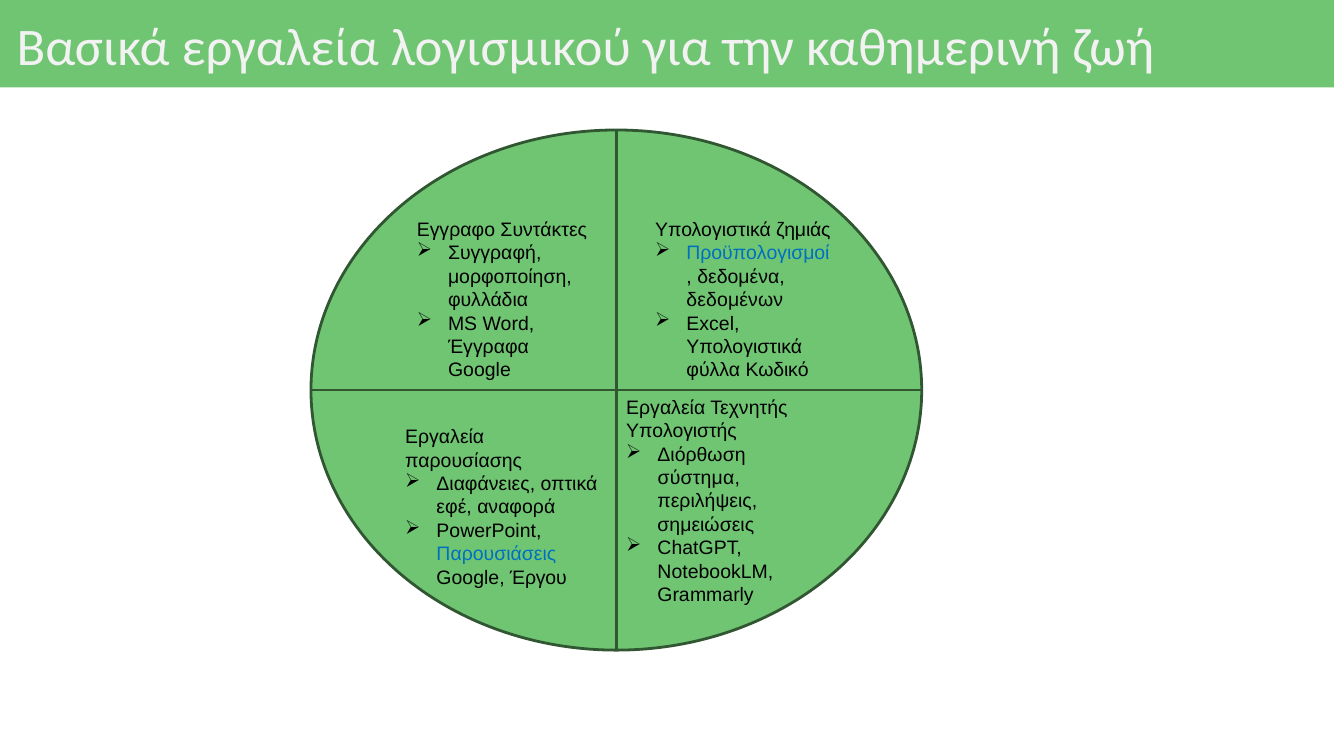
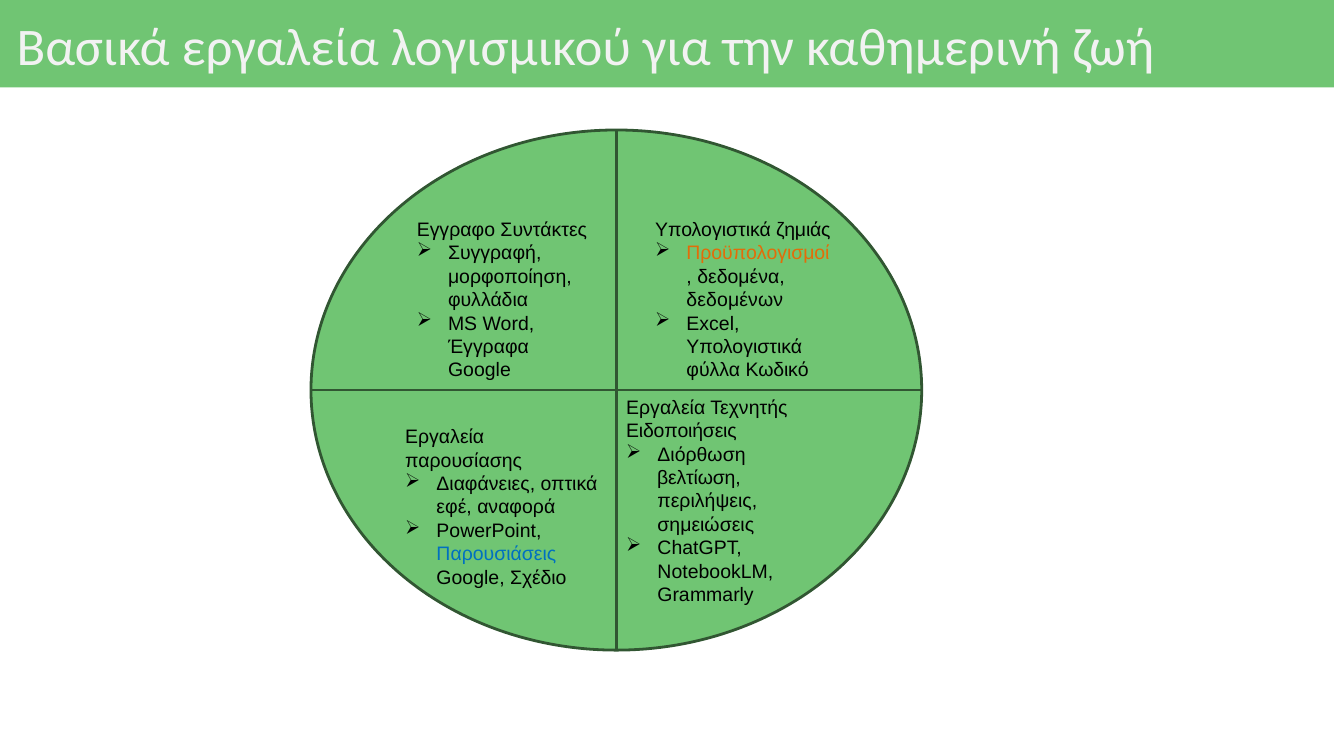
Προϋπολογισμοί colour: blue -> orange
Υπολογιστής: Υπολογιστής -> Ειδοποιήσεις
σύστημα: σύστημα -> βελτίωση
Έργου: Έργου -> Σχέδιο
